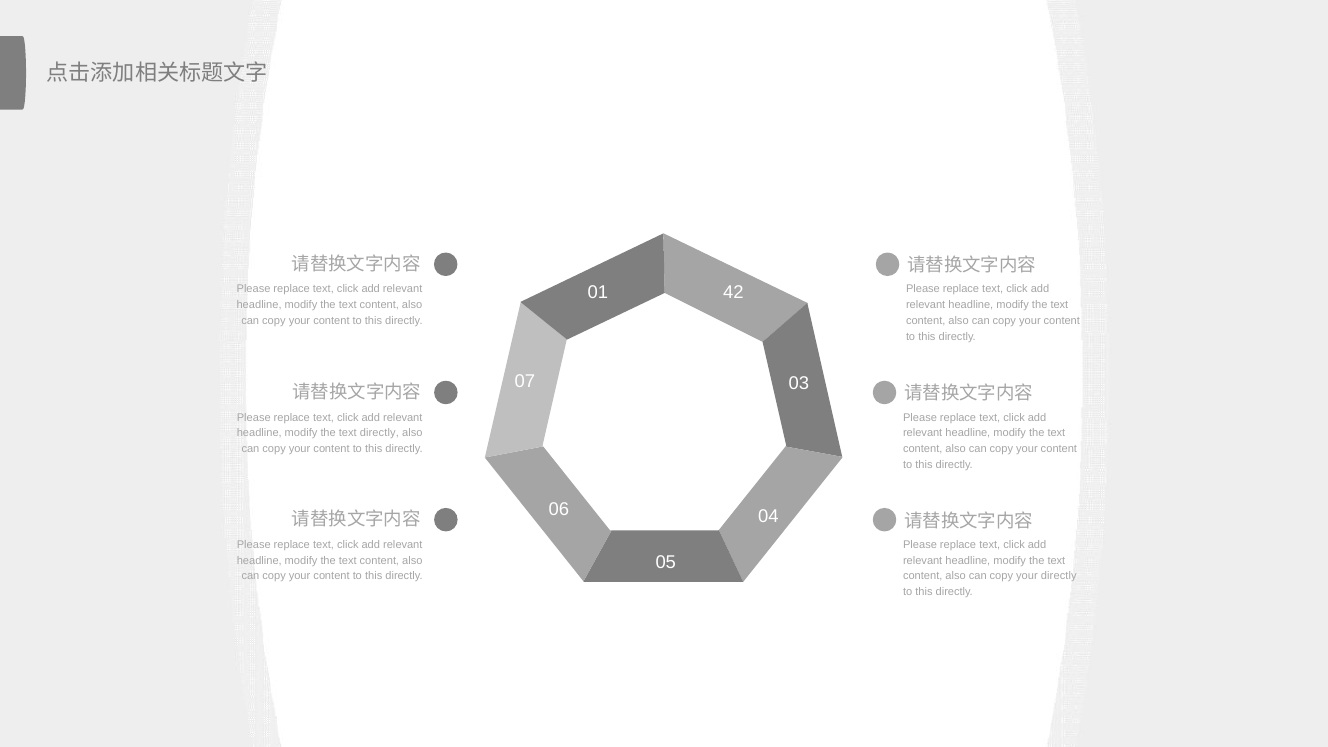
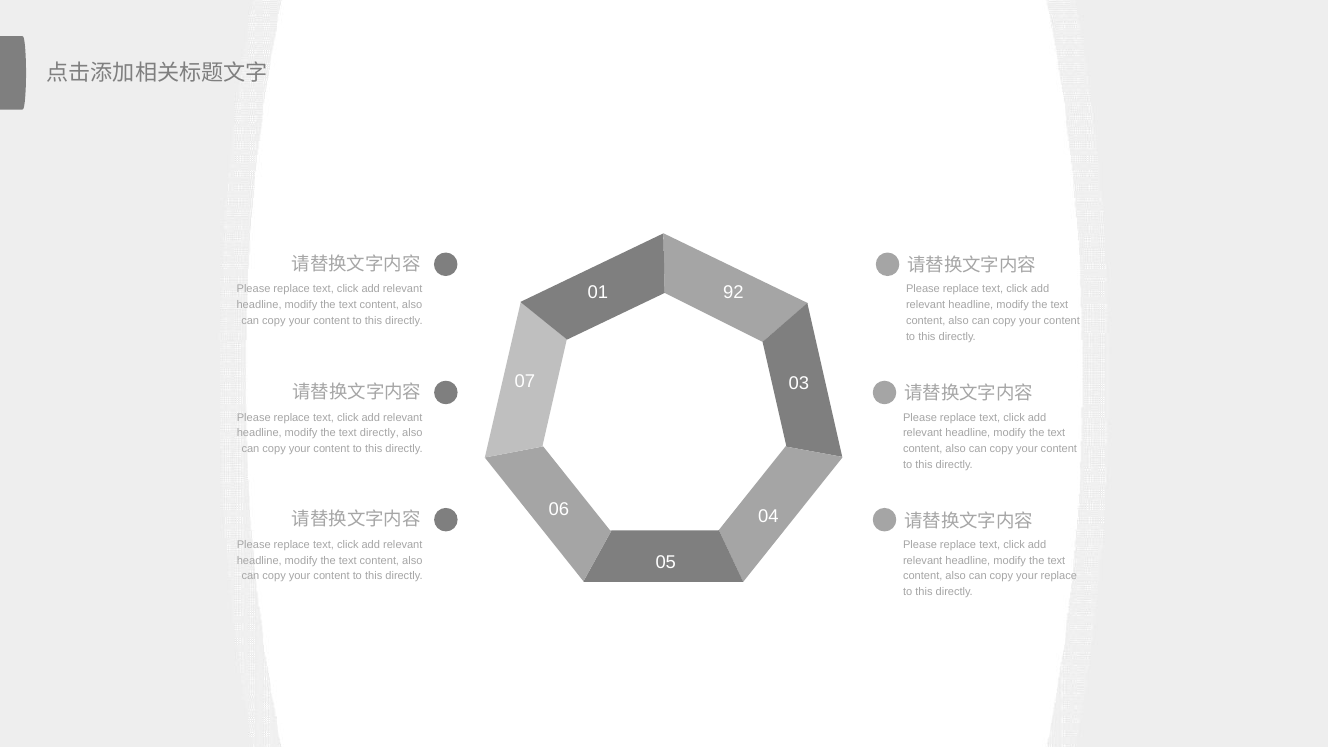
42: 42 -> 92
your directly: directly -> replace
